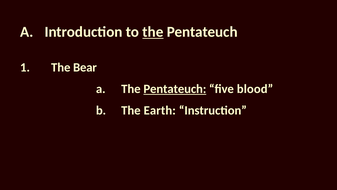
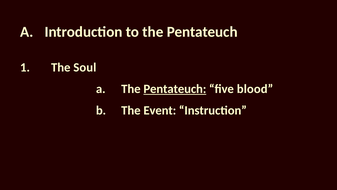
the at (153, 32) underline: present -> none
Bear: Bear -> Soul
Earth: Earth -> Event
